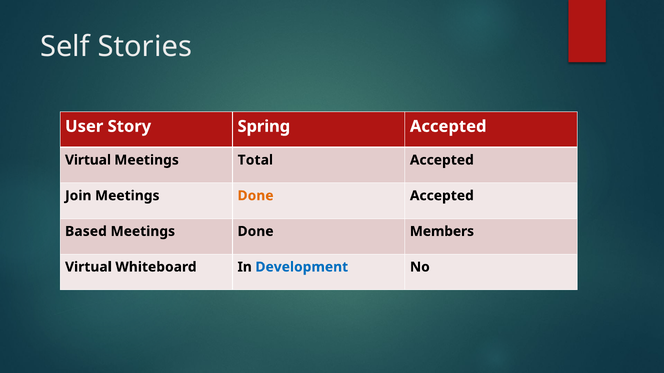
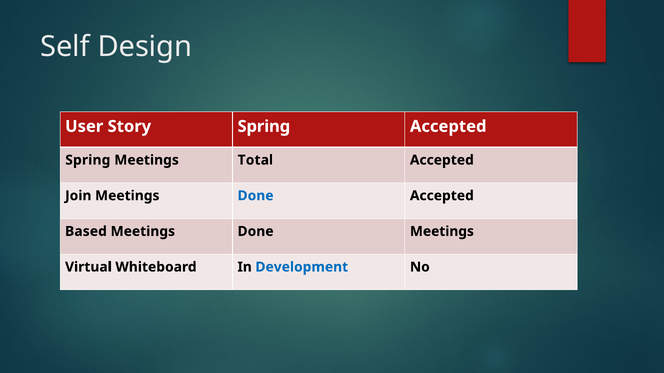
Stories: Stories -> Design
Virtual at (88, 160): Virtual -> Spring
Done at (256, 196) colour: orange -> blue
Done Members: Members -> Meetings
